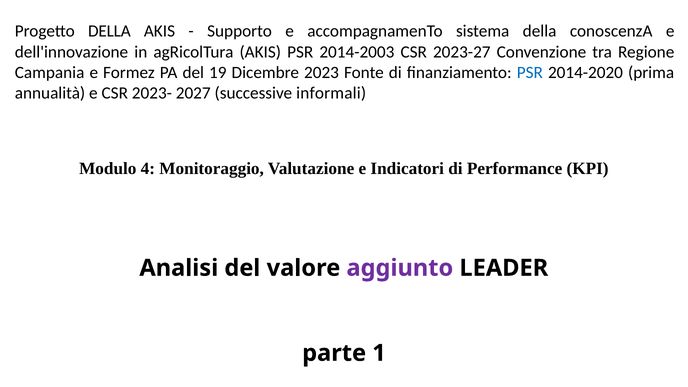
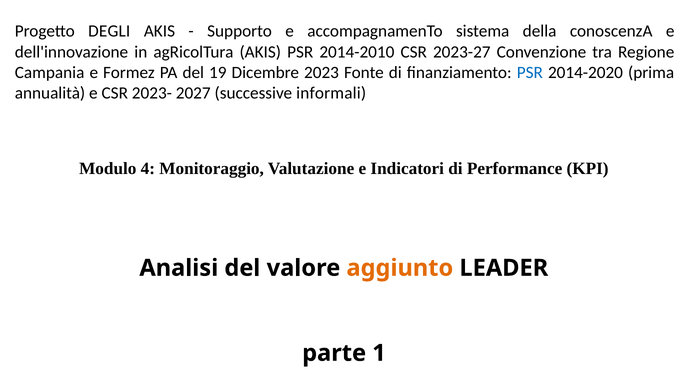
Progetto DELLA: DELLA -> DEGLI
2014-2003: 2014-2003 -> 2014-2010
aggiunto colour: purple -> orange
